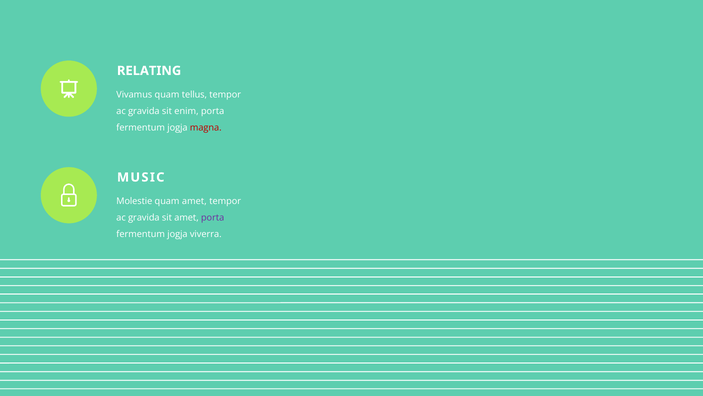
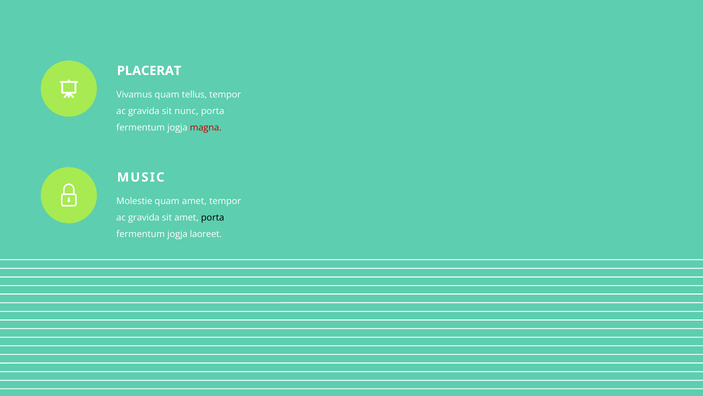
RELATING: RELATING -> PLACERAT
enim: enim -> nunc
porta at (213, 217) colour: purple -> black
viverra: viverra -> laoreet
